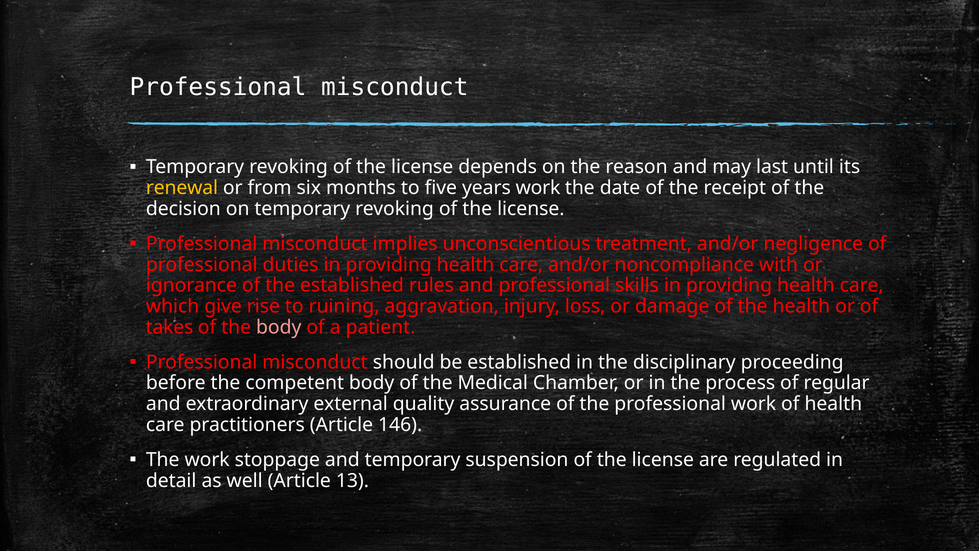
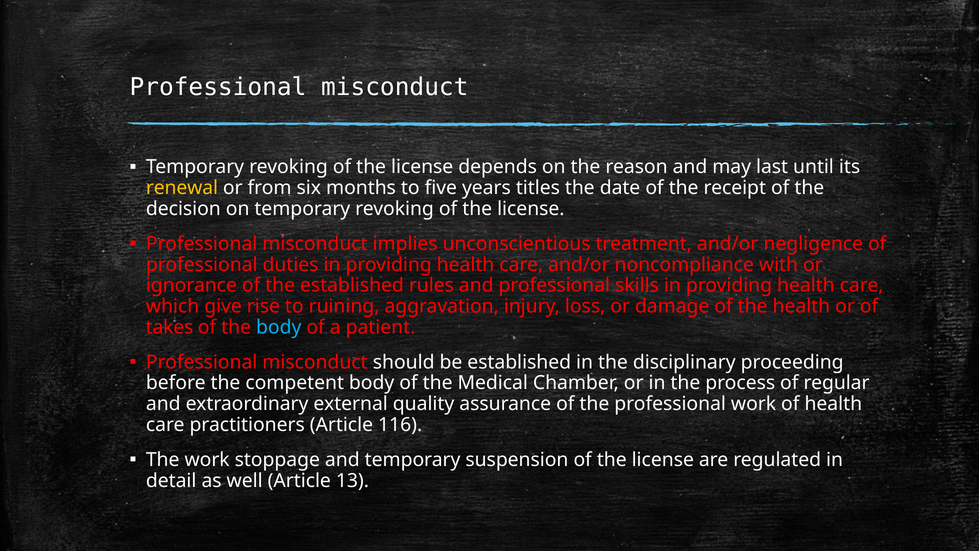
years work: work -> titles
body at (279, 327) colour: pink -> light blue
146: 146 -> 116
